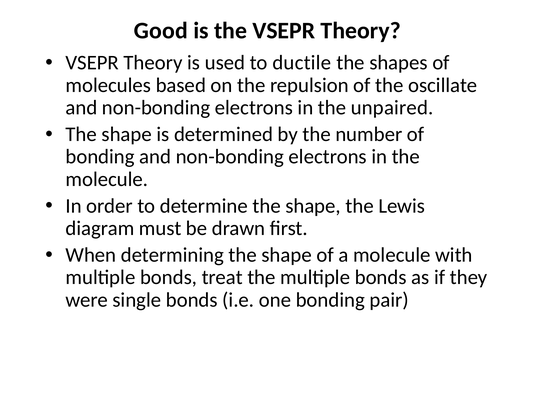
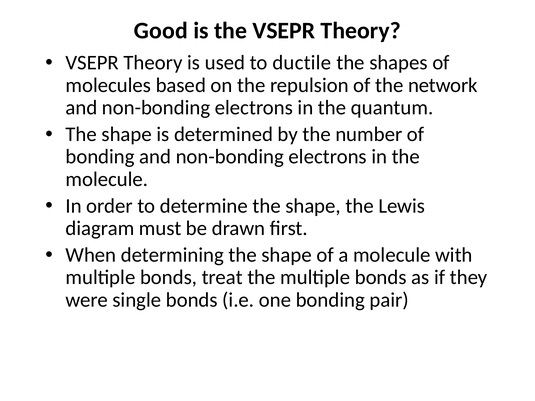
oscillate: oscillate -> network
unpaired: unpaired -> quantum
